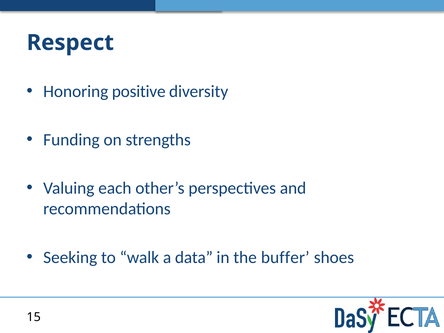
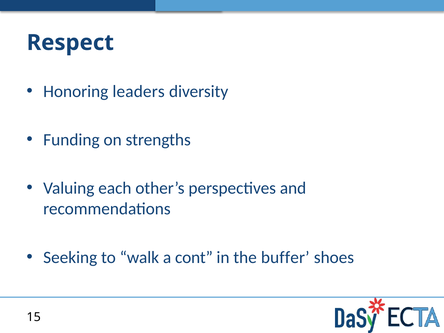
positive: positive -> leaders
data: data -> cont
